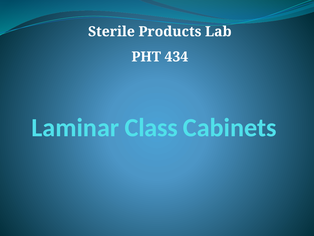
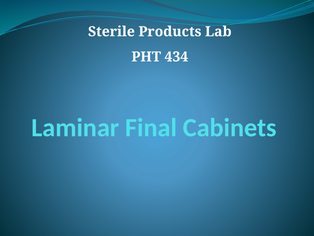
Class: Class -> Final
